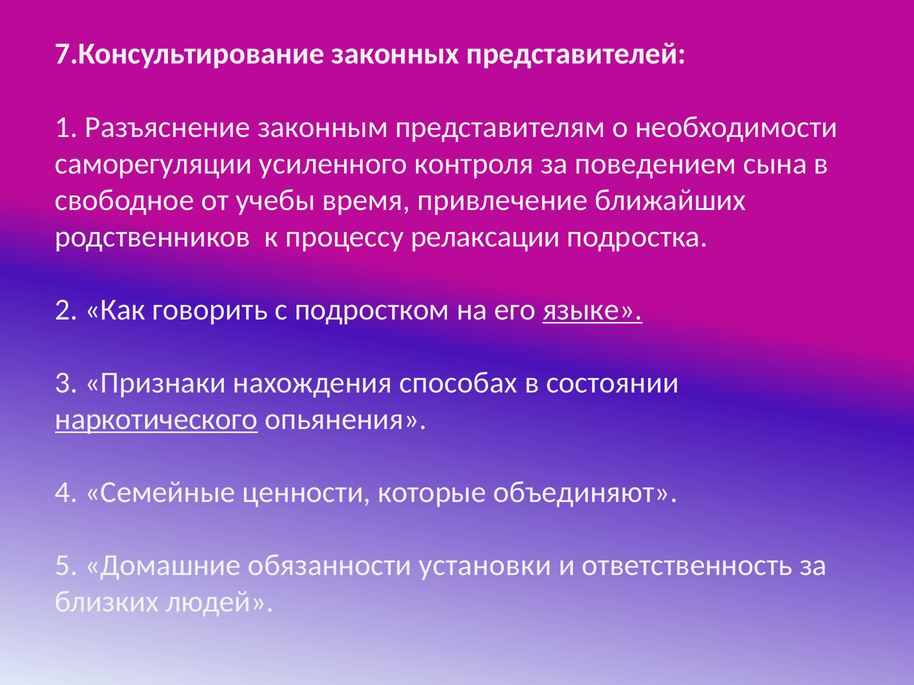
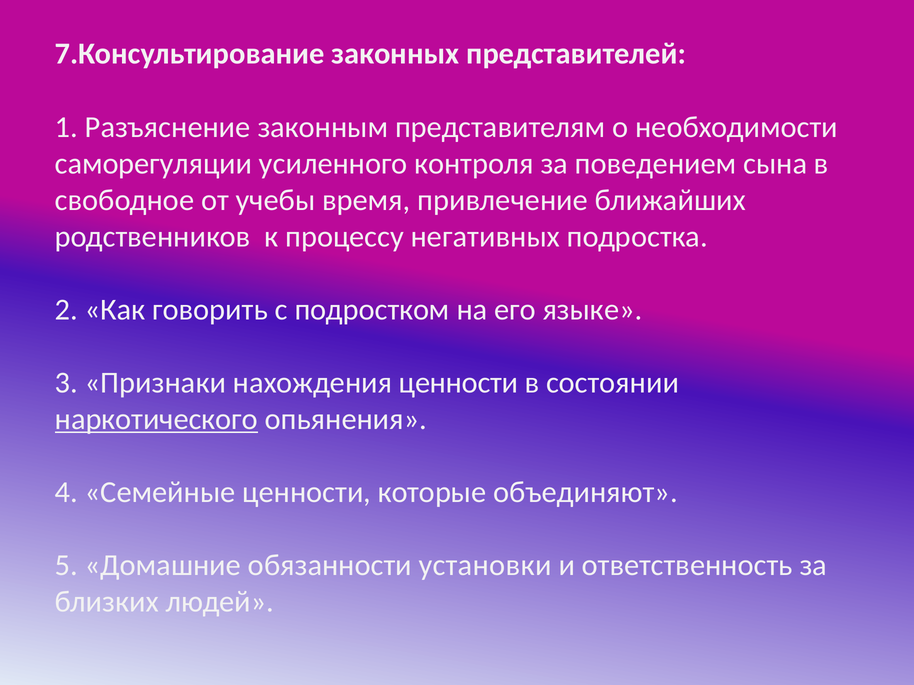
релаксации: релаксации -> негативных
языке underline: present -> none
нахождения способах: способах -> ценности
